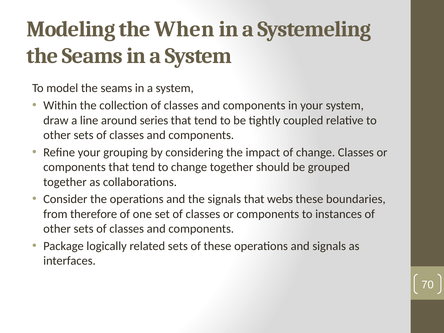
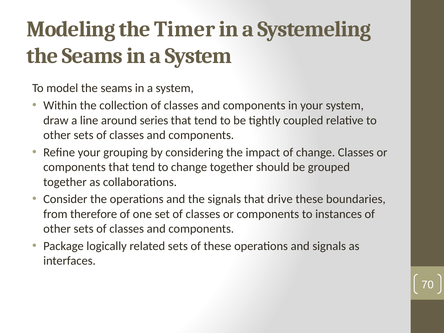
When: When -> Timer
webs: webs -> drive
